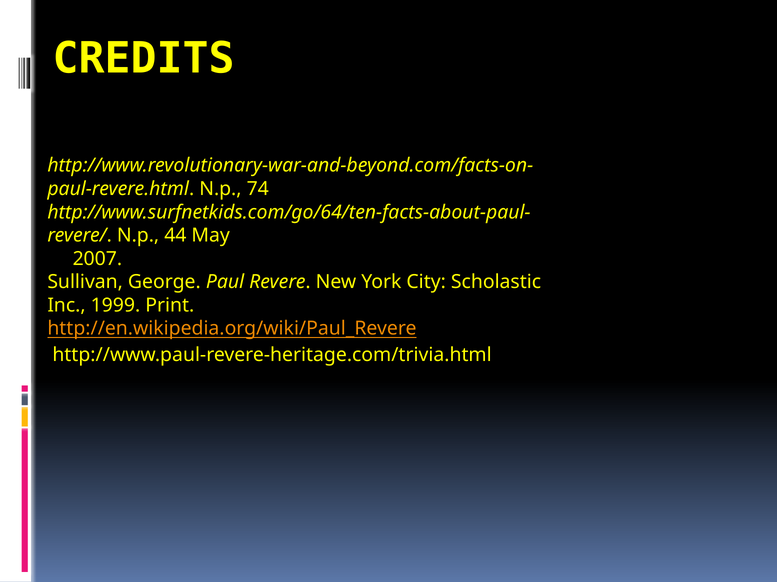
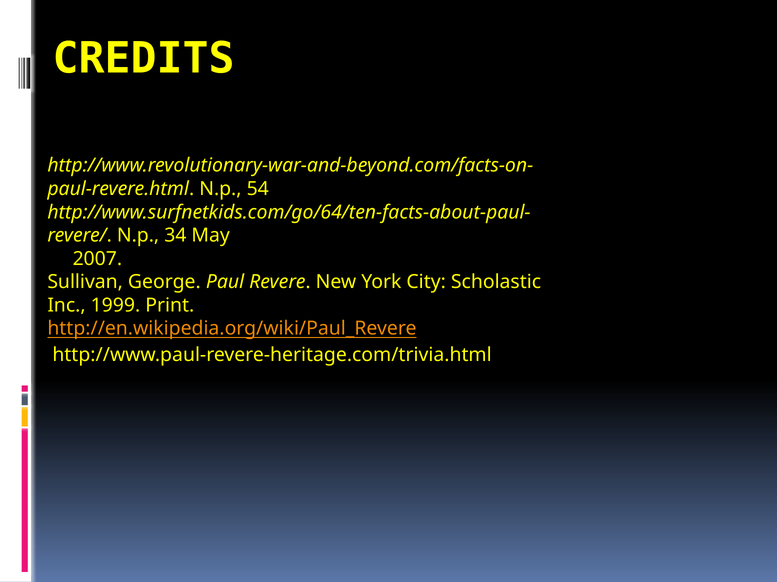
74: 74 -> 54
44: 44 -> 34
